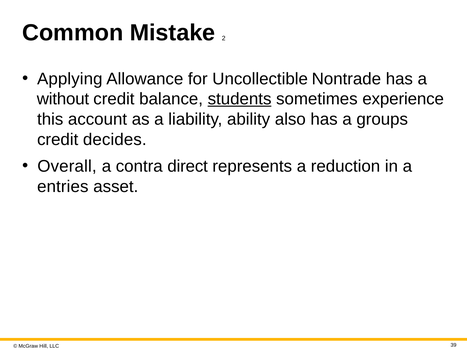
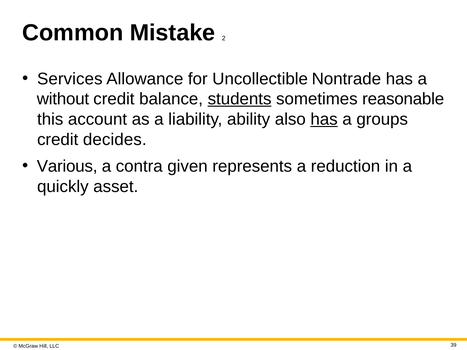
Applying: Applying -> Services
experience: experience -> reasonable
has at (324, 119) underline: none -> present
Overall: Overall -> Various
direct: direct -> given
entries: entries -> quickly
